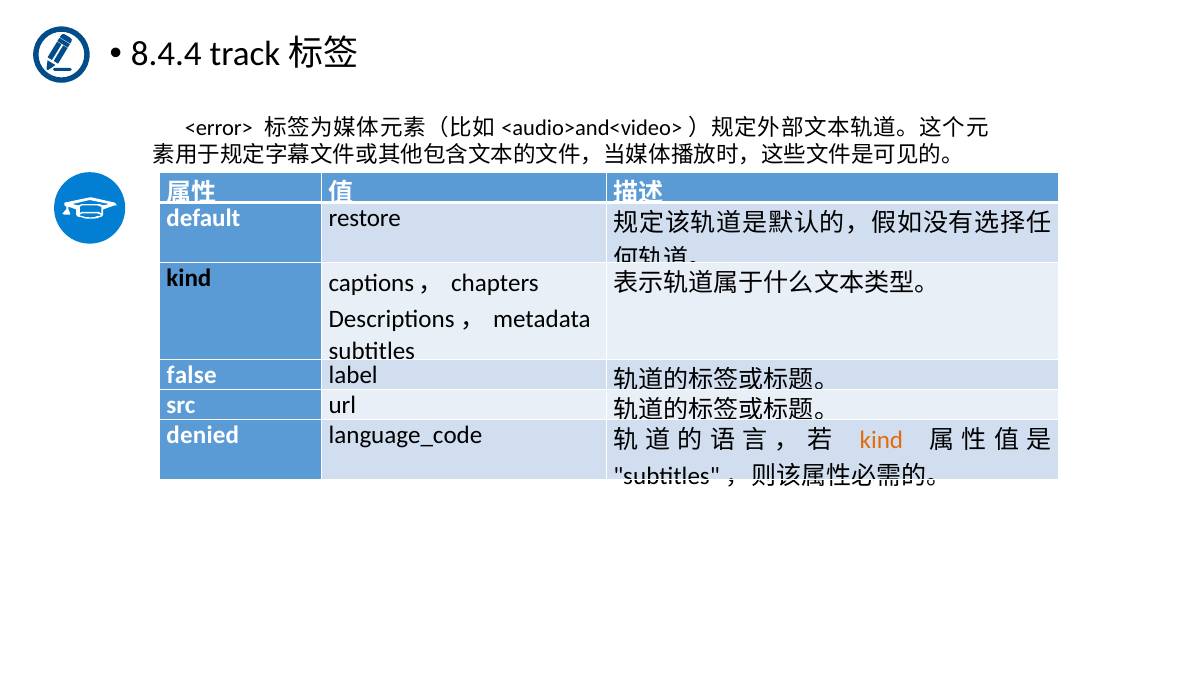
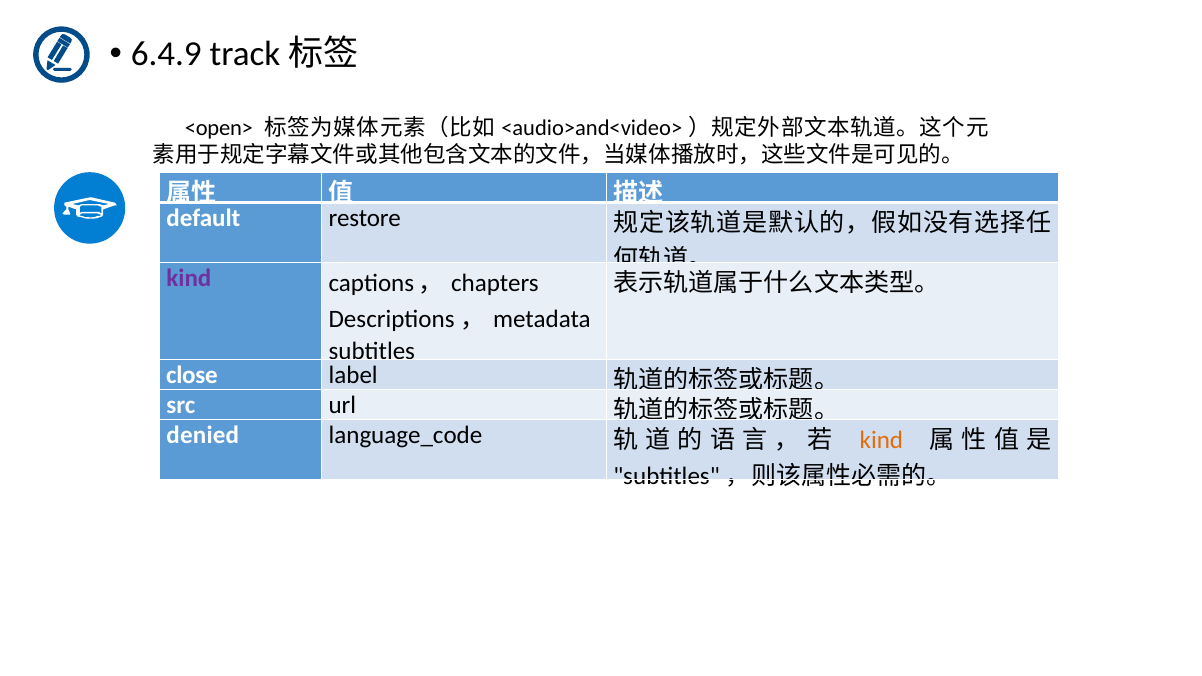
8.4.4: 8.4.4 -> 6.4.9
<error>: <error> -> <open>
kind at (189, 278) colour: black -> purple
false: false -> close
